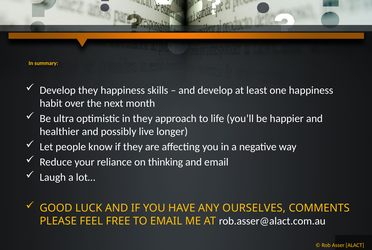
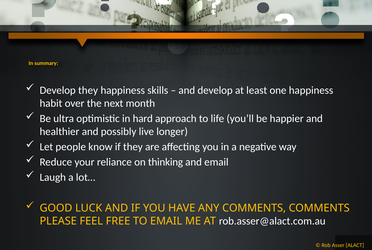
in they: they -> hard
ANY OURSELVES: OURSELVES -> COMMENTS
